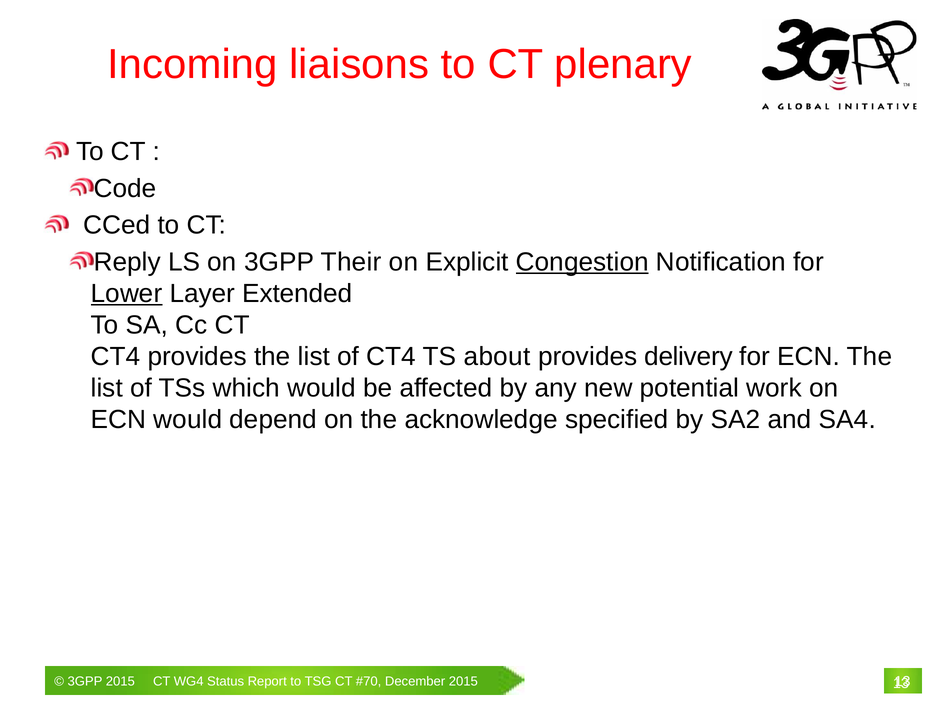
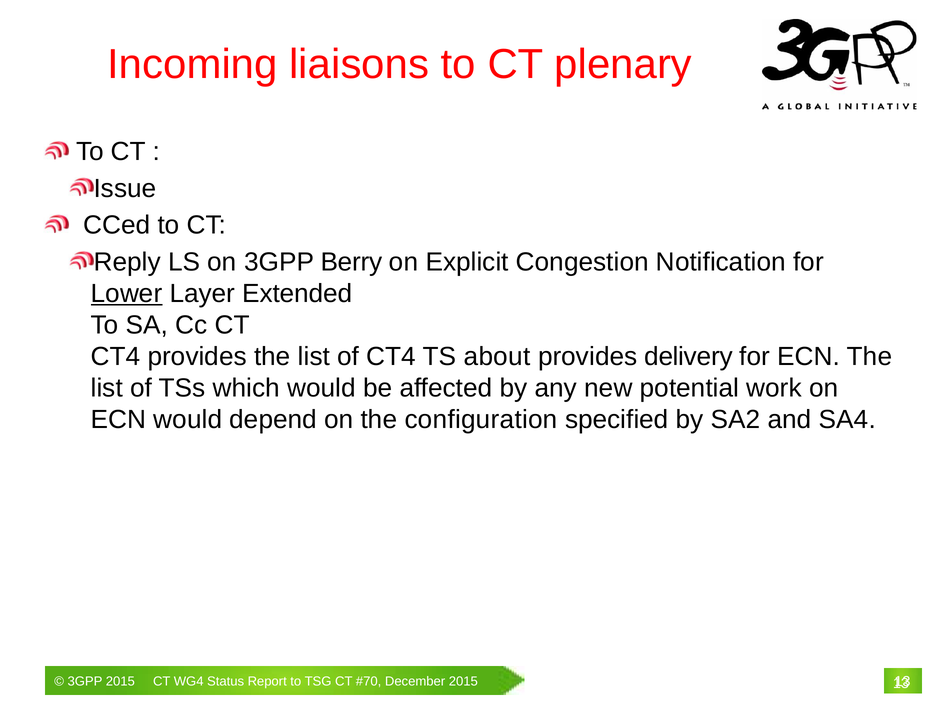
Code: Code -> Issue
Their: Their -> Berry
Congestion underline: present -> none
acknowledge: acknowledge -> configuration
